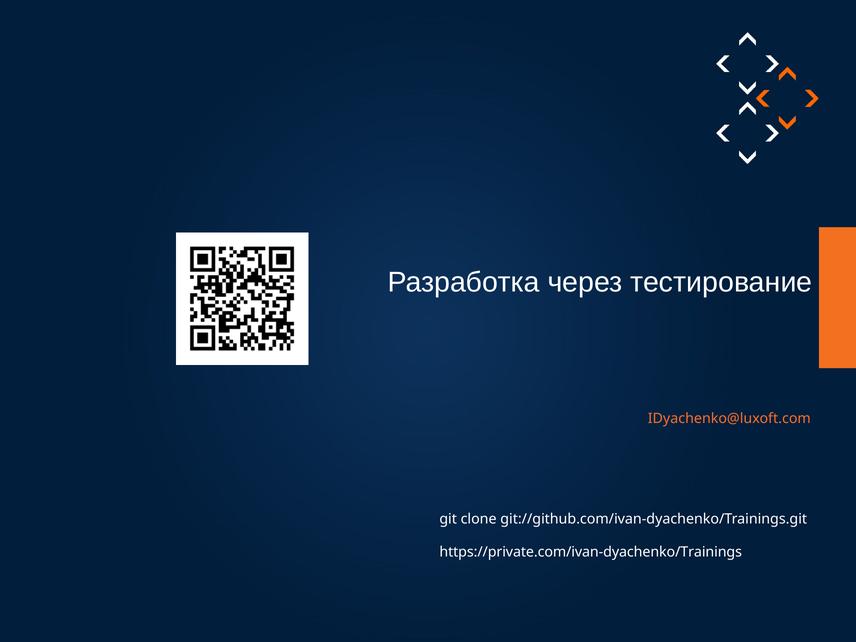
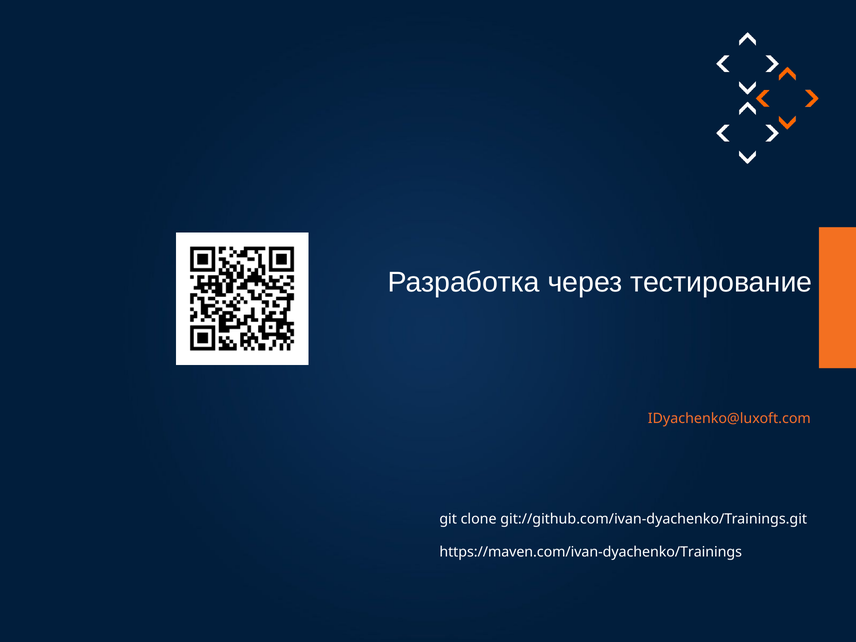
https://private.com/ivan-dyachenko/Trainings: https://private.com/ivan-dyachenko/Trainings -> https://maven.com/ivan-dyachenko/Trainings
